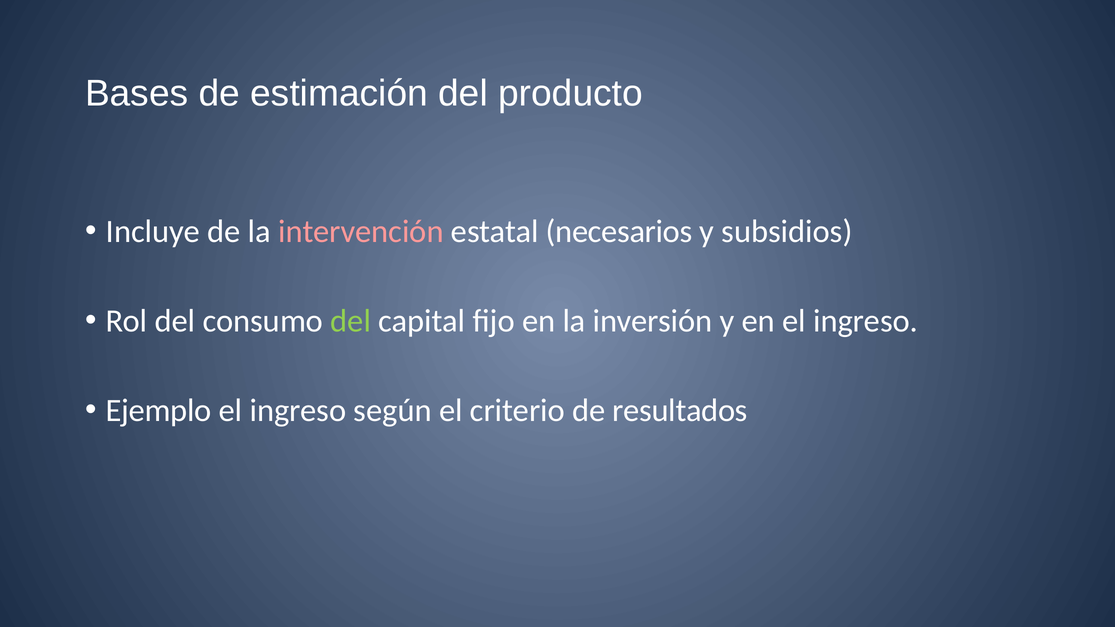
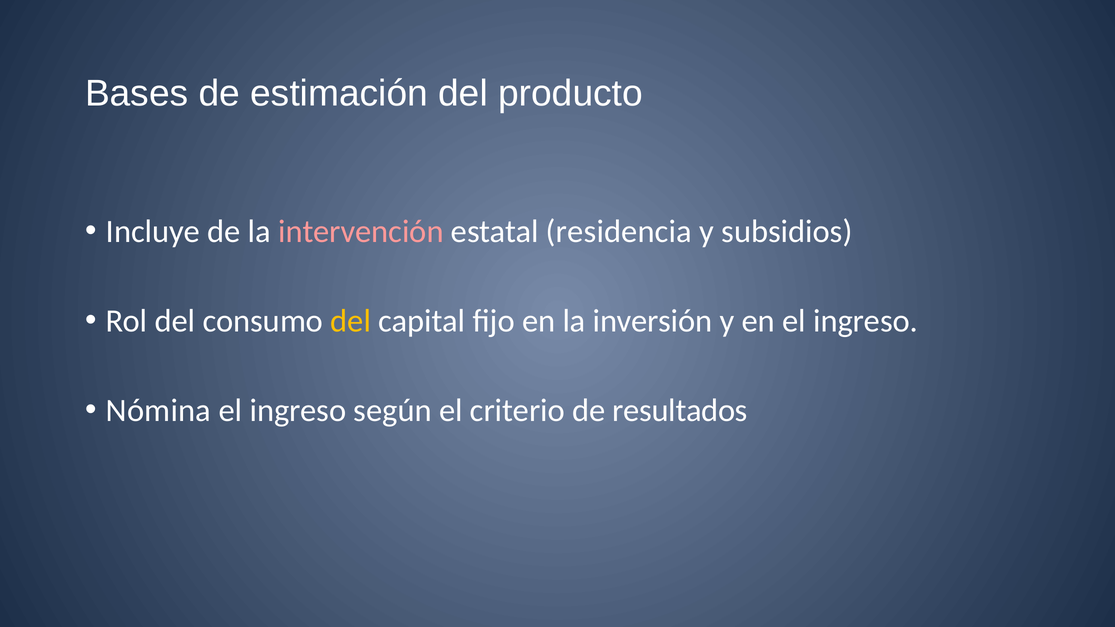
necesarios: necesarios -> residencia
del at (351, 321) colour: light green -> yellow
Ejemplo: Ejemplo -> Nómina
